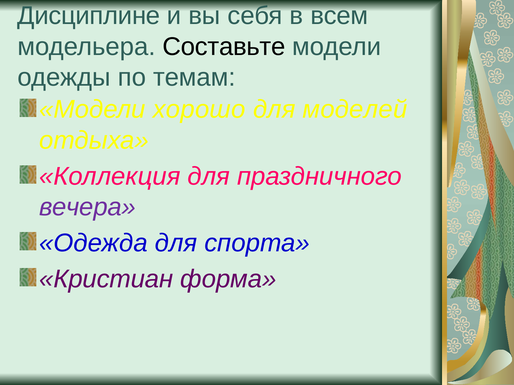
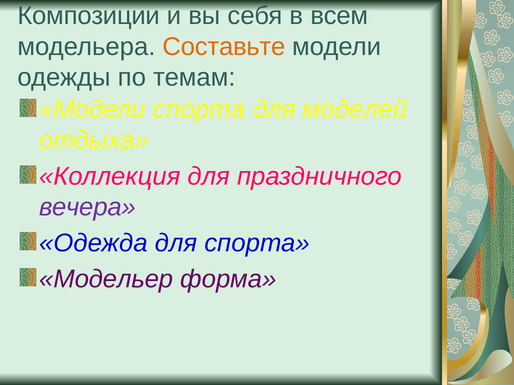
Дисциплине: Дисциплине -> Композиции
Составьте colour: black -> orange
Модели хорошо: хорошо -> спорта
Кристиан: Кристиан -> Модельер
